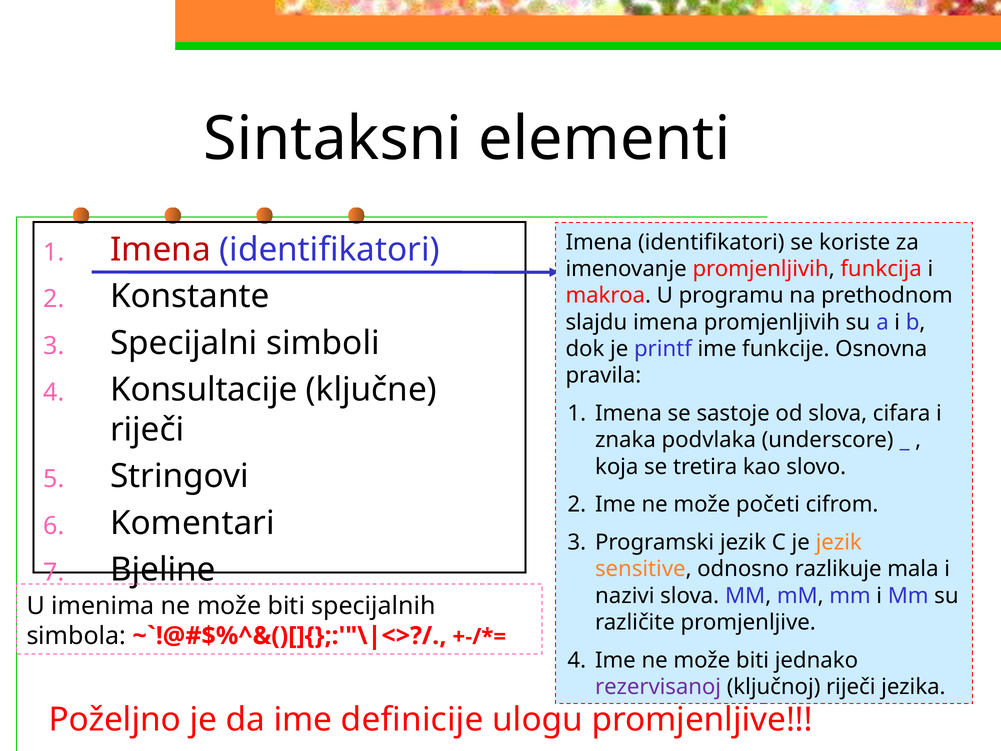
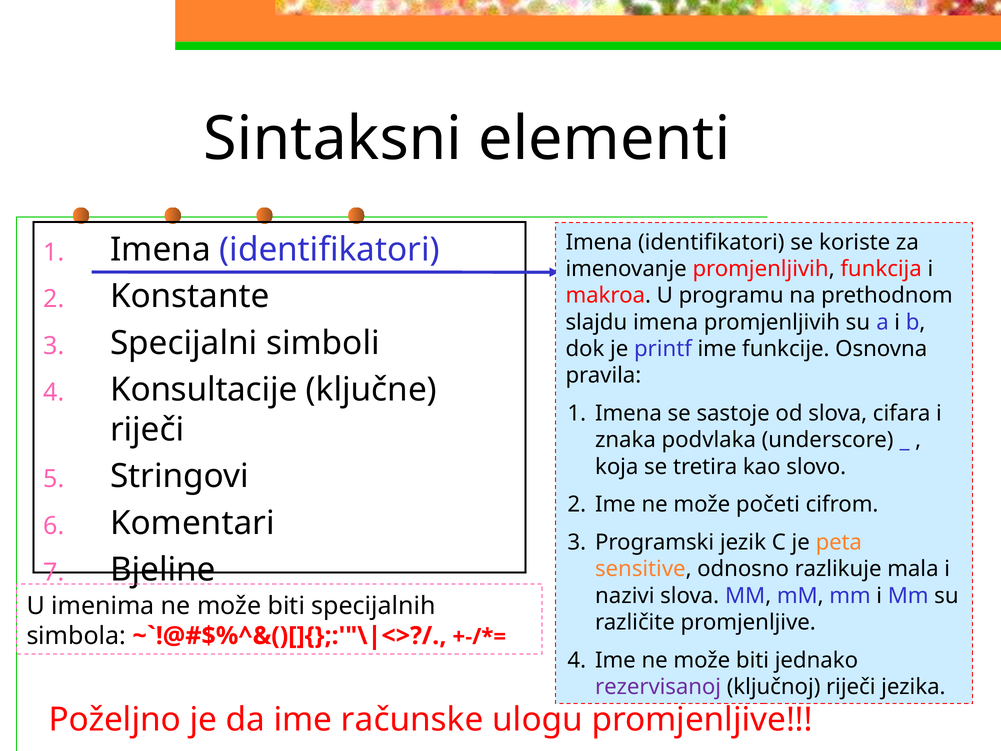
Imena at (160, 249) colour: red -> black
je jezik: jezik -> peta
definicije: definicije -> računske
